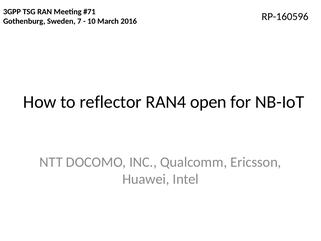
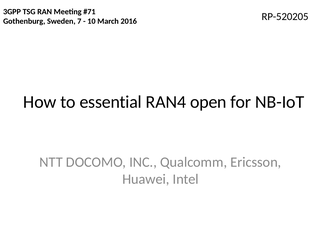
RP-160596: RP-160596 -> RP-520205
reflector: reflector -> essential
